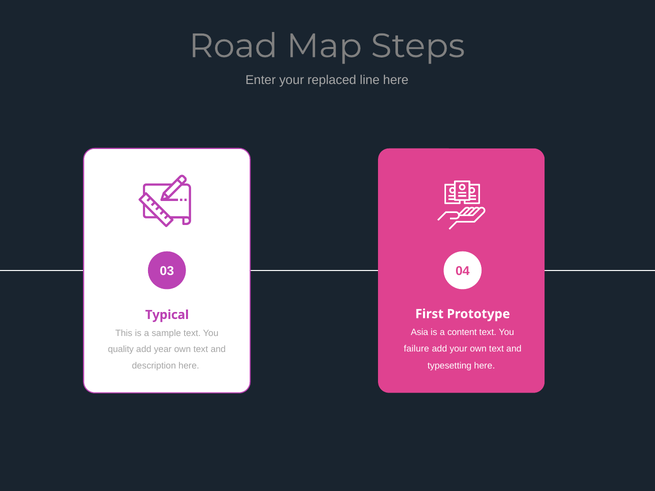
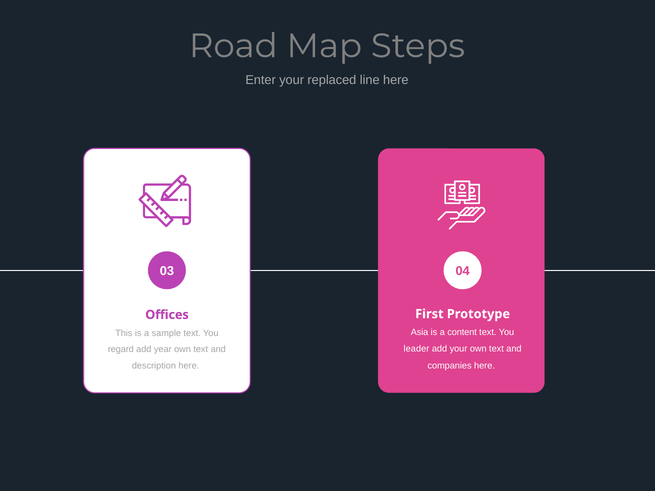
Typical: Typical -> Offices
failure: failure -> leader
quality: quality -> regard
typesetting: typesetting -> companies
